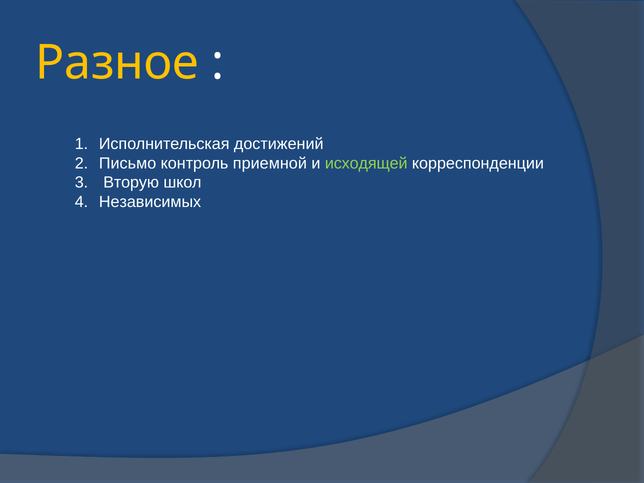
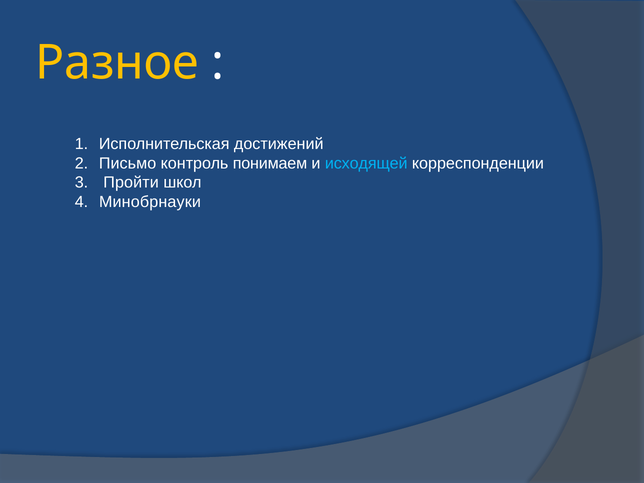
приемной: приемной -> понимаем
исходящей colour: light green -> light blue
Вторую: Вторую -> Пройти
Независимых: Независимых -> Минобрнауки
